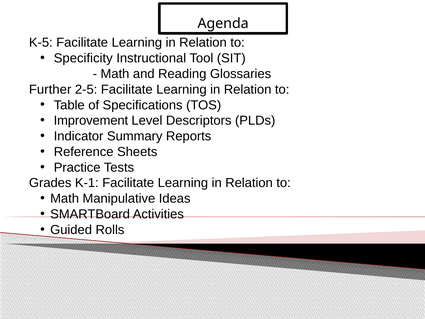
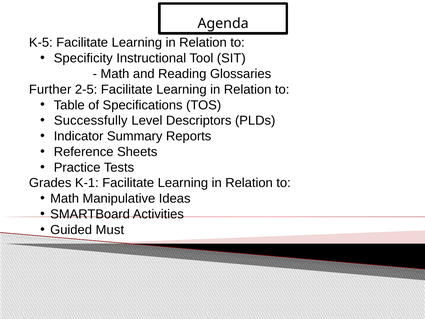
Improvement: Improvement -> Successfully
Rolls: Rolls -> Must
